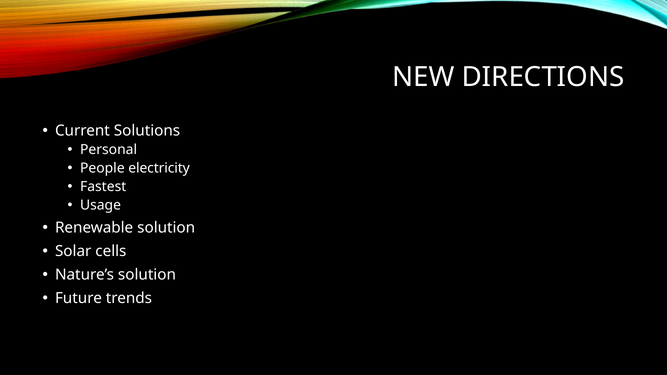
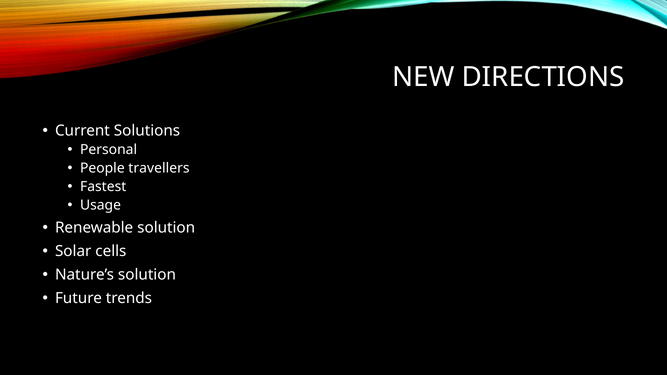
electricity: electricity -> travellers
